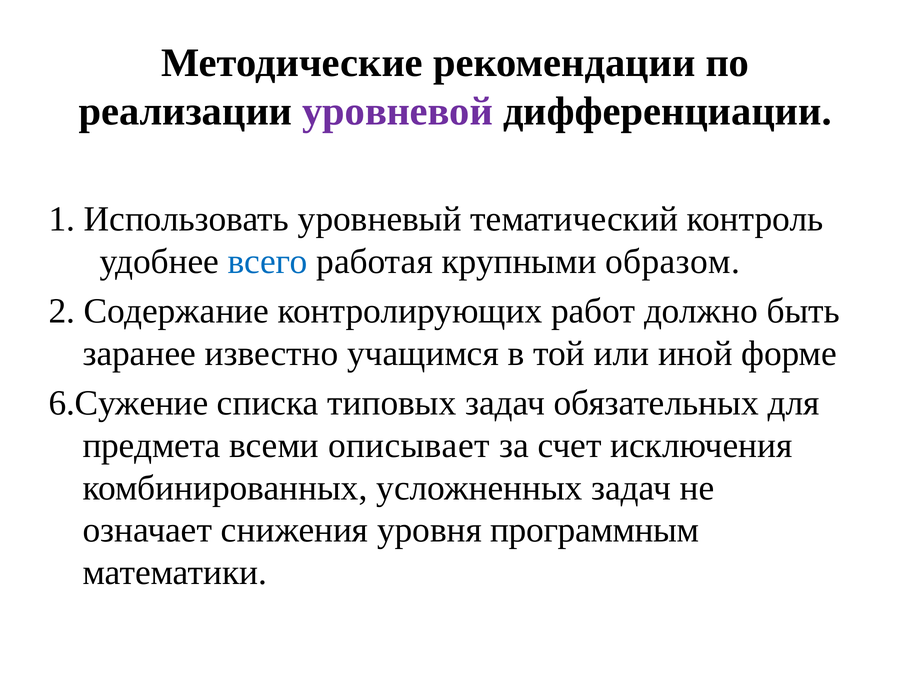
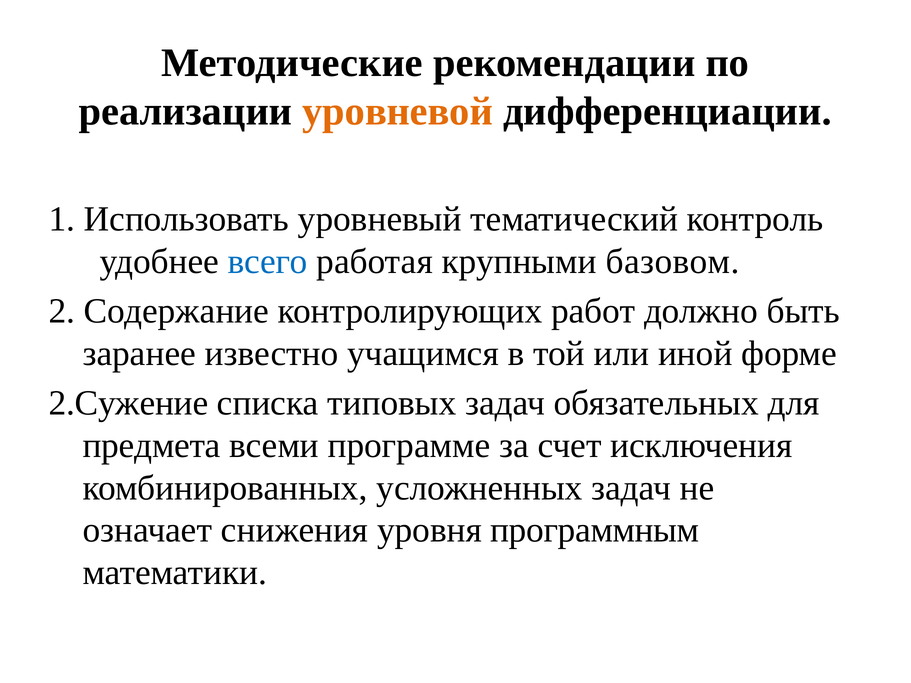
уровневой colour: purple -> orange
образом: образом -> базовом
6.Сужение: 6.Сужение -> 2.Сужение
описывает: описывает -> программе
